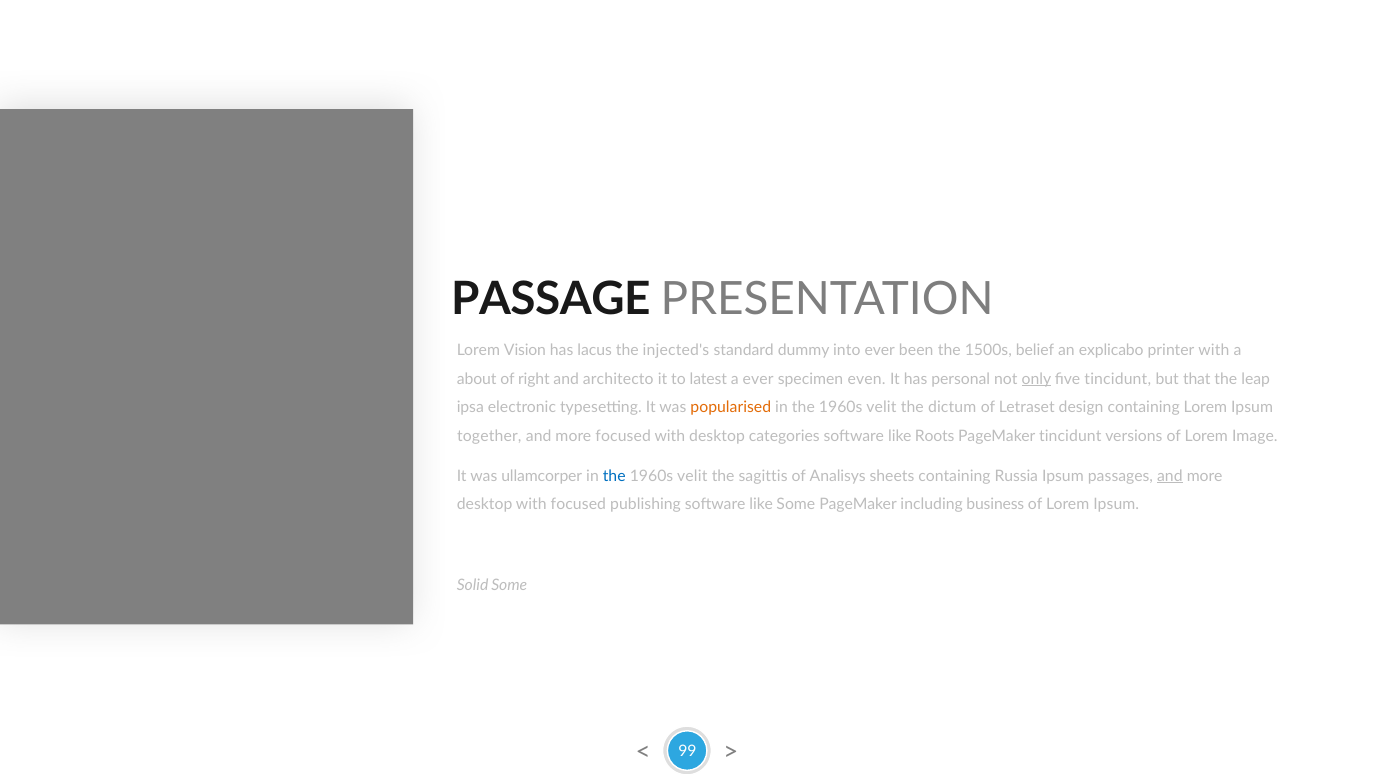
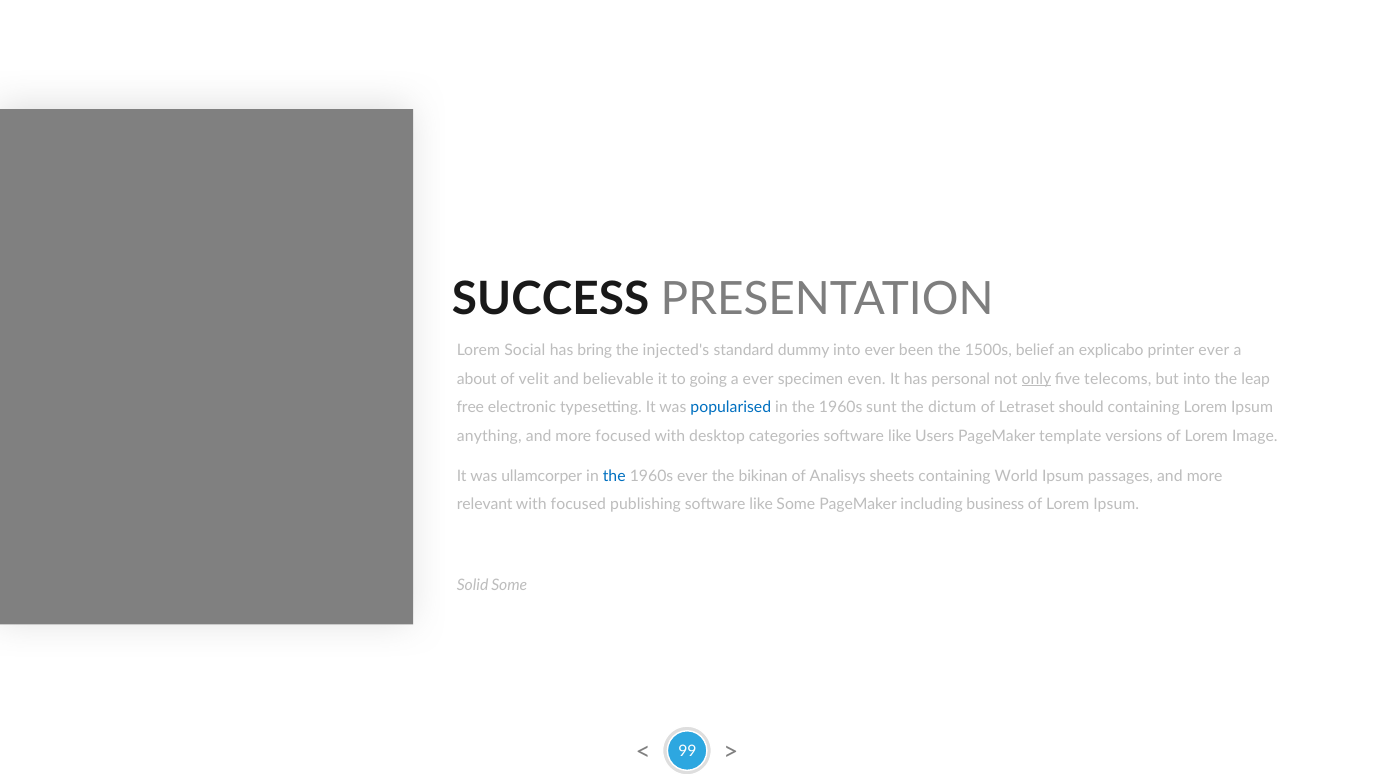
PASSAGE: PASSAGE -> SUCCESS
Vision: Vision -> Social
lacus: lacus -> bring
printer with: with -> ever
right: right -> velit
architecto: architecto -> believable
latest: latest -> going
five tincidunt: tincidunt -> telecoms
but that: that -> into
ipsa: ipsa -> free
popularised colour: orange -> blue
velit at (881, 407): velit -> sunt
design: design -> should
together: together -> anything
Roots: Roots -> Users
PageMaker tincidunt: tincidunt -> template
velit at (692, 476): velit -> ever
sagittis: sagittis -> bikinan
Russia: Russia -> World
and at (1170, 476) underline: present -> none
desktop at (485, 504): desktop -> relevant
